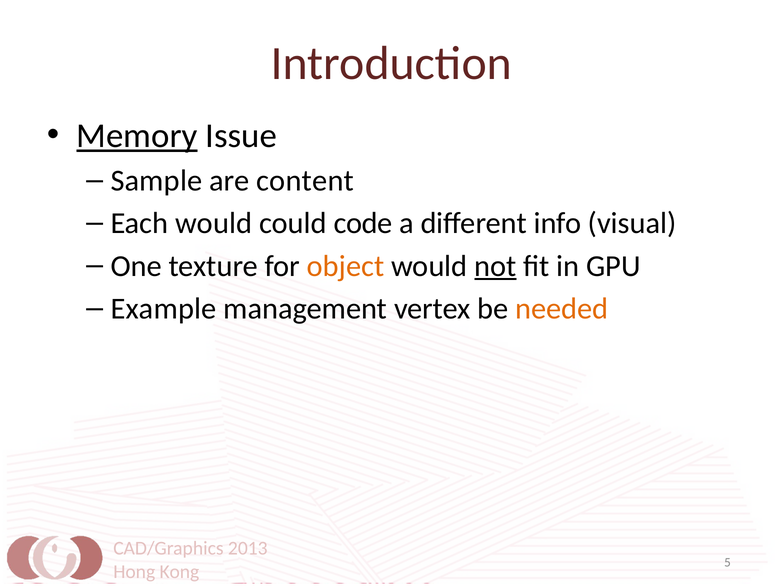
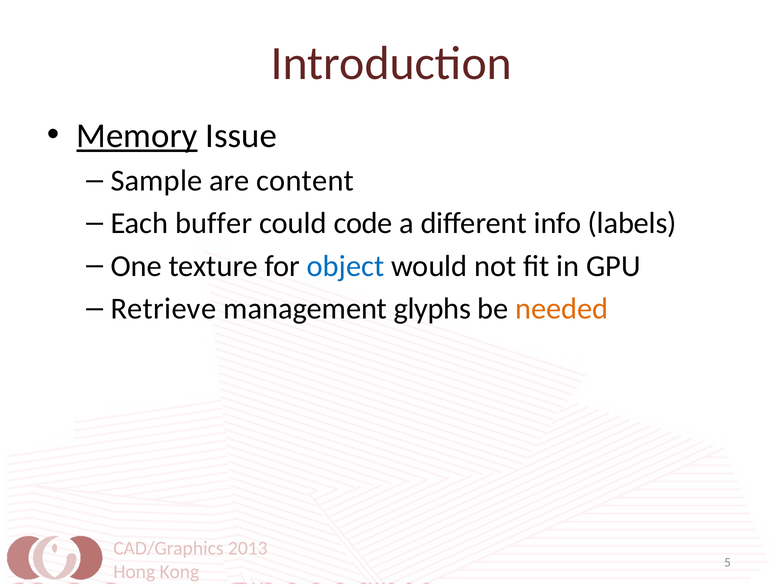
Each would: would -> buffer
visual: visual -> labels
object colour: orange -> blue
not underline: present -> none
Example: Example -> Retrieve
vertex: vertex -> glyphs
